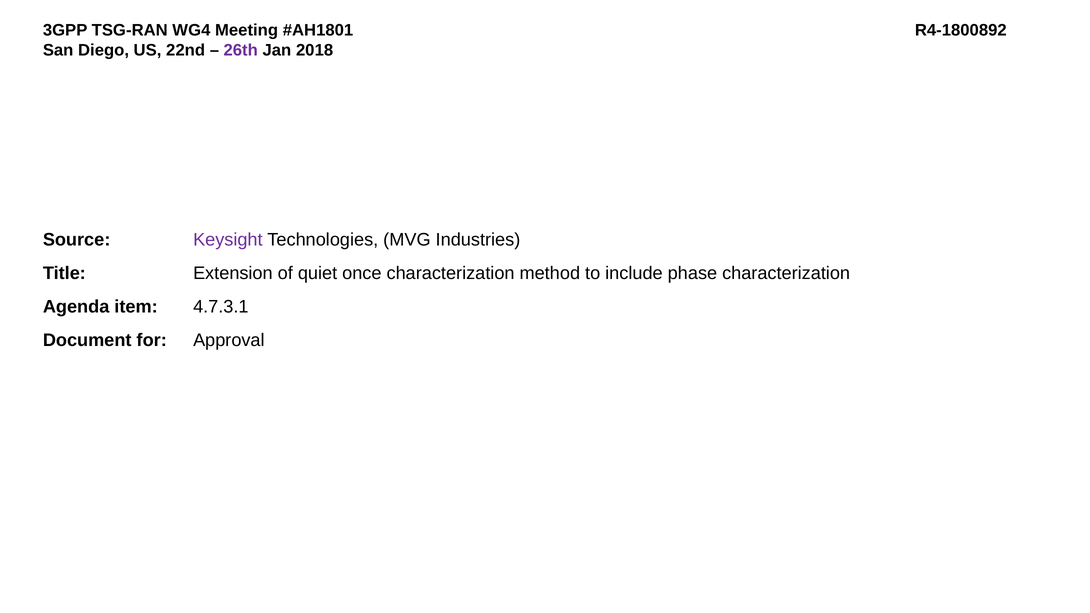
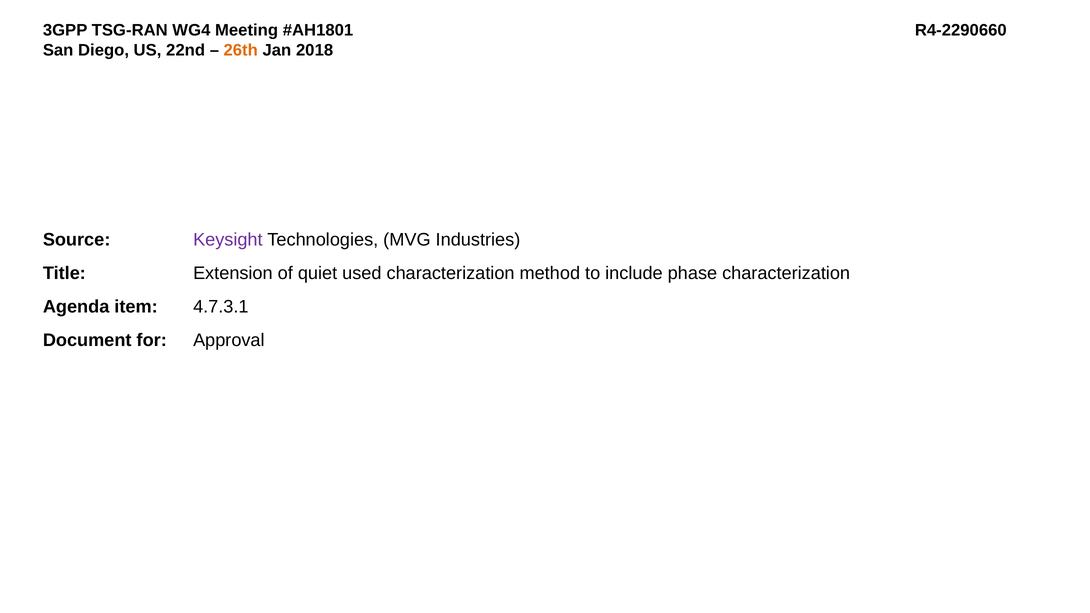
R4-1800892: R4-1800892 -> R4-2290660
26th colour: purple -> orange
once: once -> used
